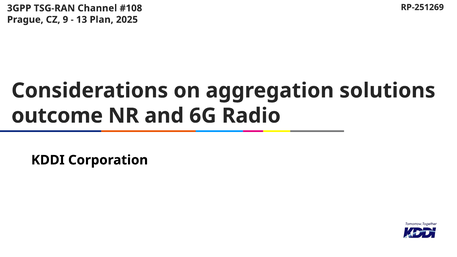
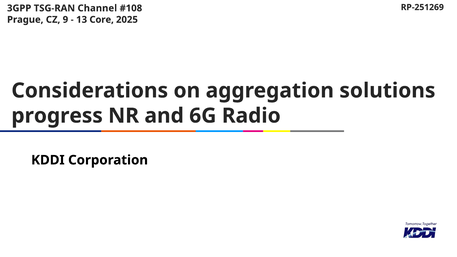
Plan: Plan -> Core
outcome: outcome -> progress
